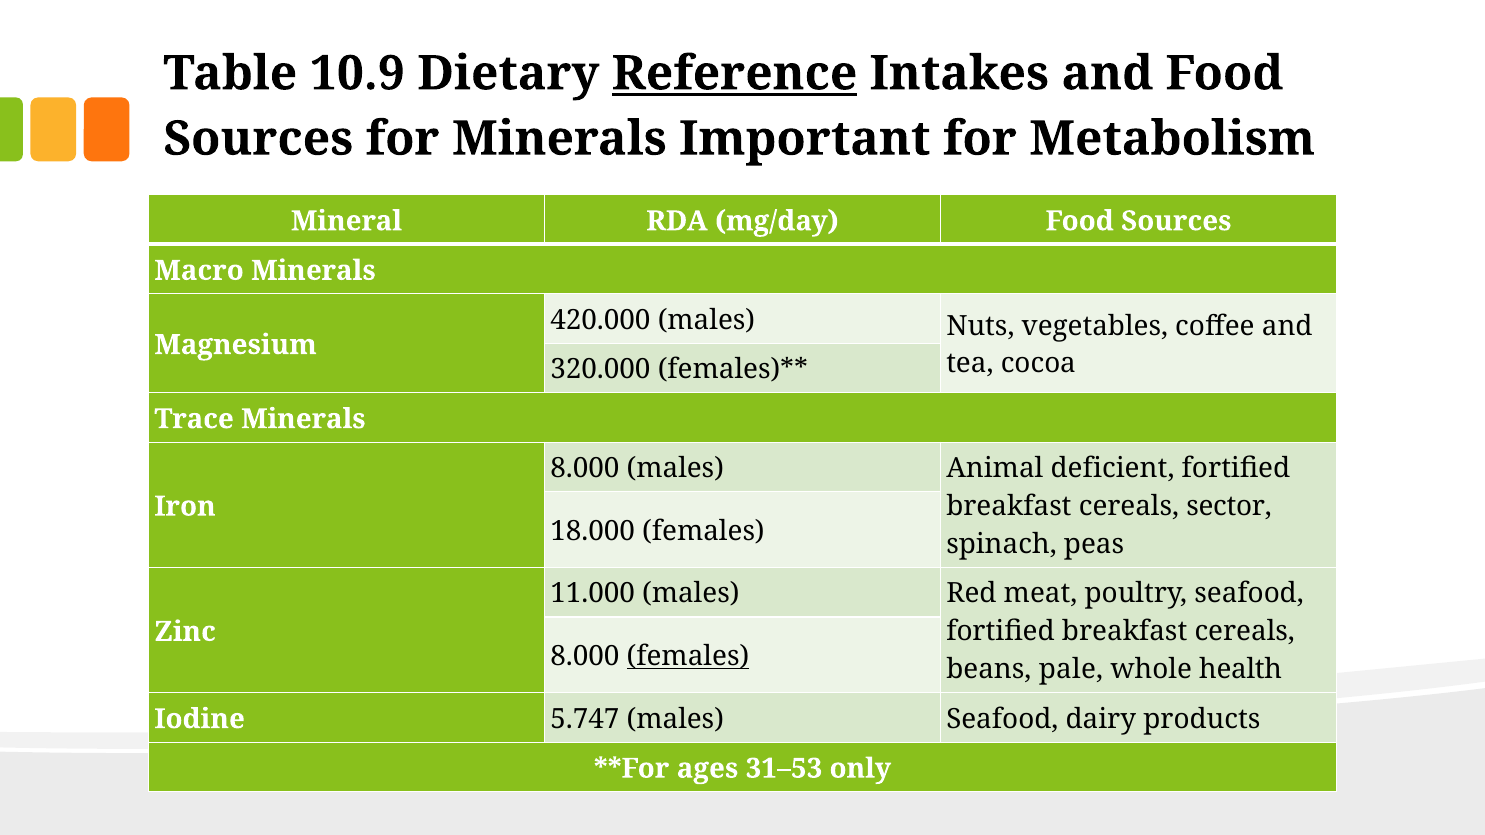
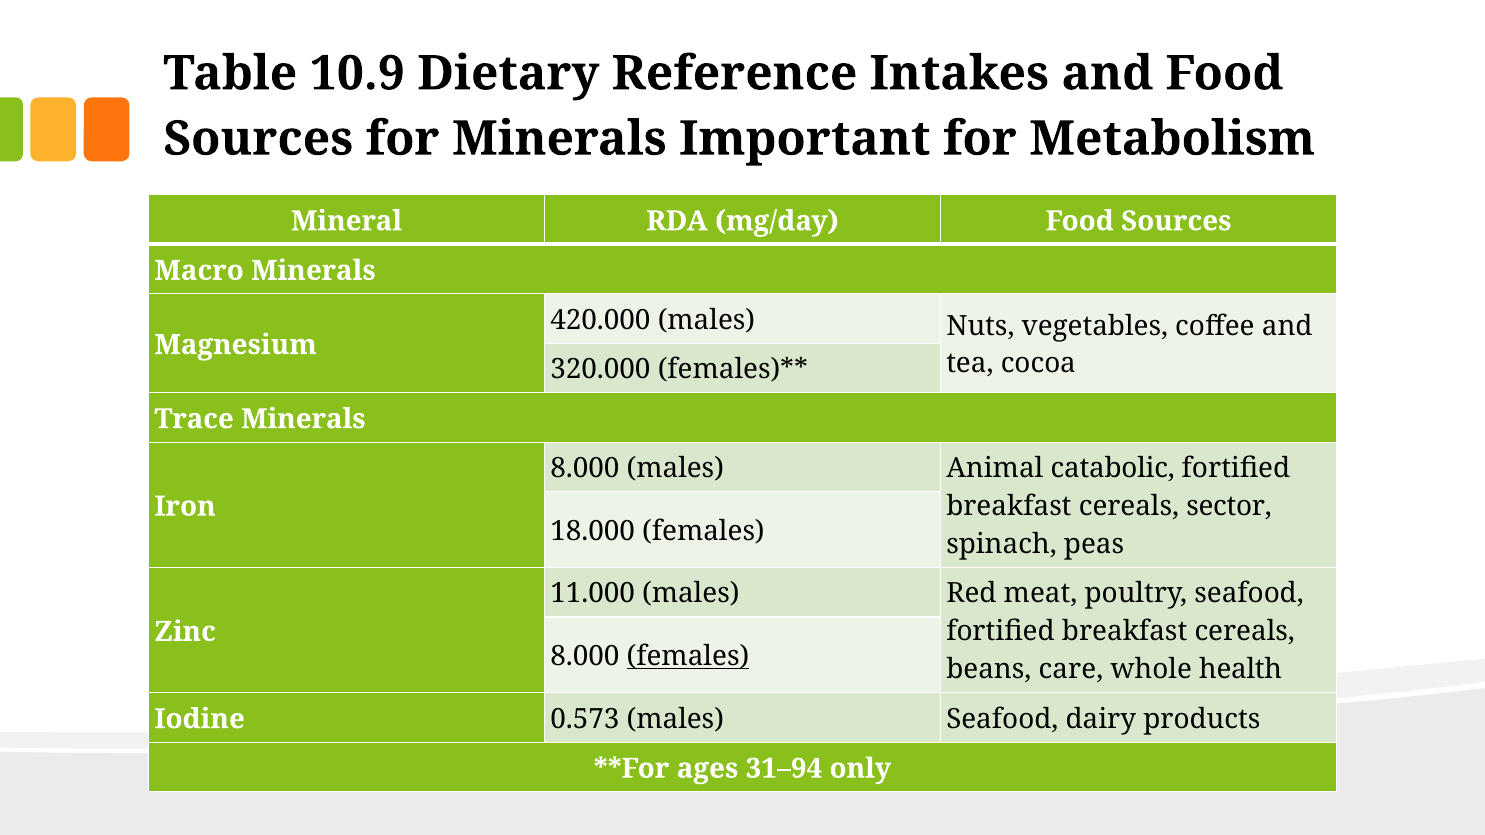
Reference underline: present -> none
deficient: deficient -> catabolic
pale: pale -> care
5.747: 5.747 -> 0.573
31–53: 31–53 -> 31–94
